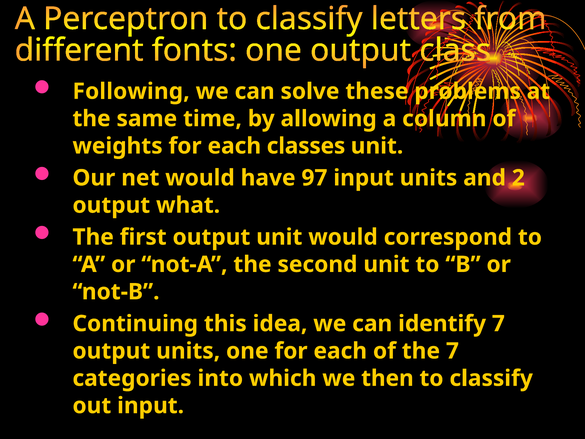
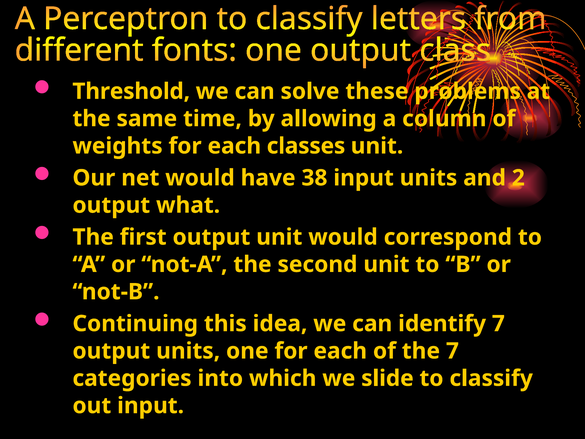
Following: Following -> Threshold
97: 97 -> 38
then: then -> slide
